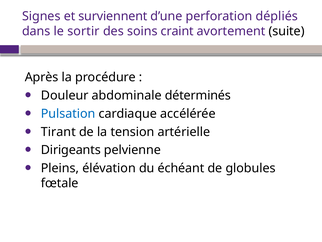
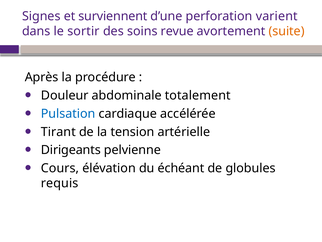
dépliés: dépliés -> varient
craint: craint -> revue
suite colour: black -> orange
déterminés: déterminés -> totalement
Pleins: Pleins -> Cours
fœtale: fœtale -> requis
